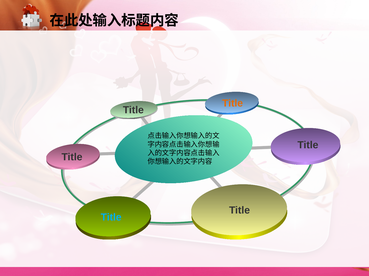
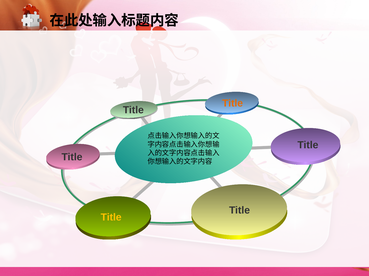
Title at (111, 218) colour: light blue -> yellow
